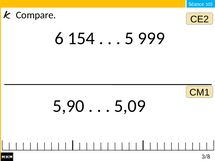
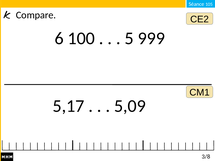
154: 154 -> 100
5,90: 5,90 -> 5,17
